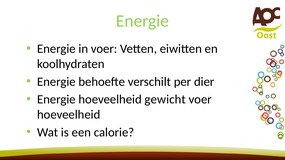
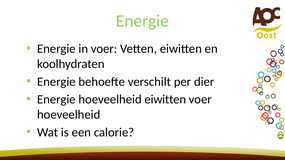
hoeveelheid gewicht: gewicht -> eiwitten
